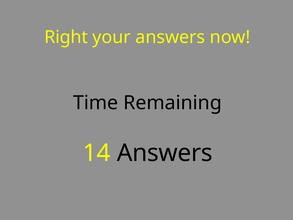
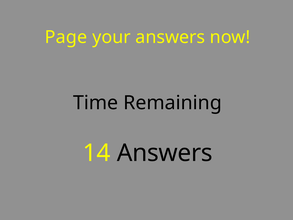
Right: Right -> Page
